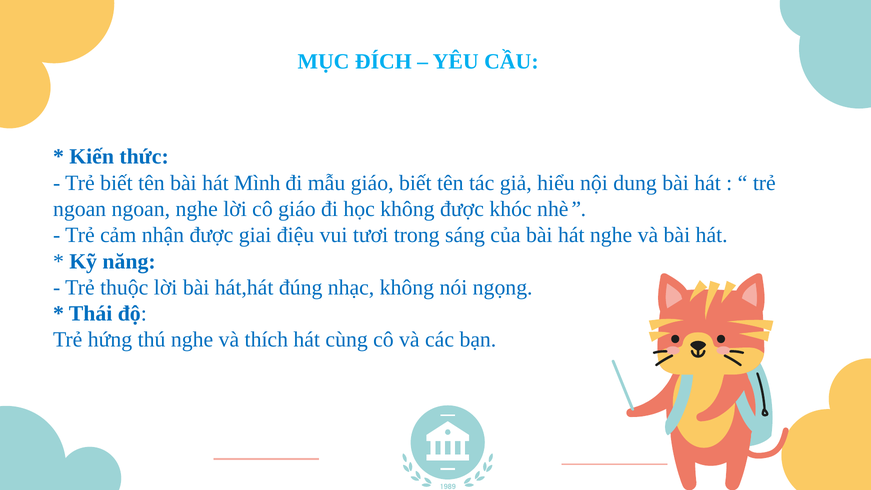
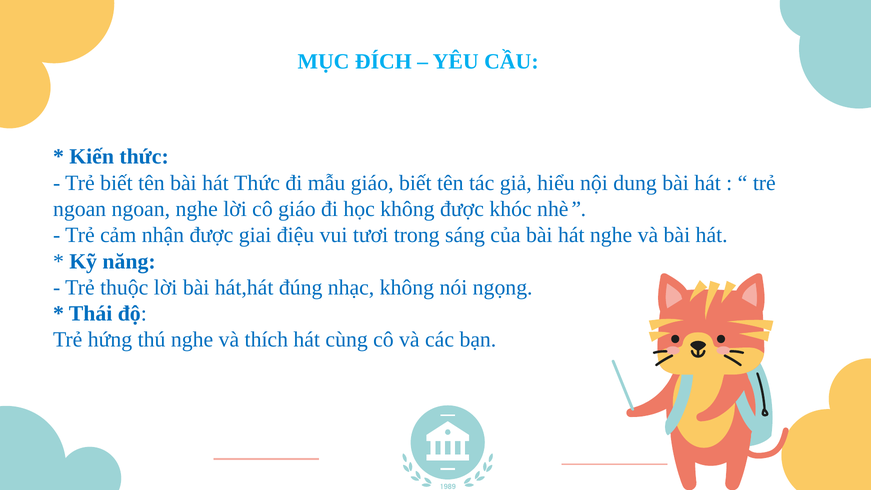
hát Mình: Mình -> Thức
